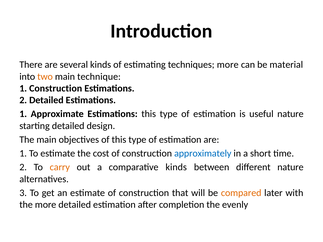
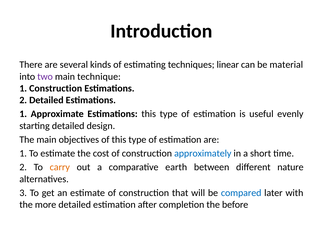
techniques more: more -> linear
two colour: orange -> purple
useful nature: nature -> evenly
comparative kinds: kinds -> earth
compared colour: orange -> blue
evenly: evenly -> before
